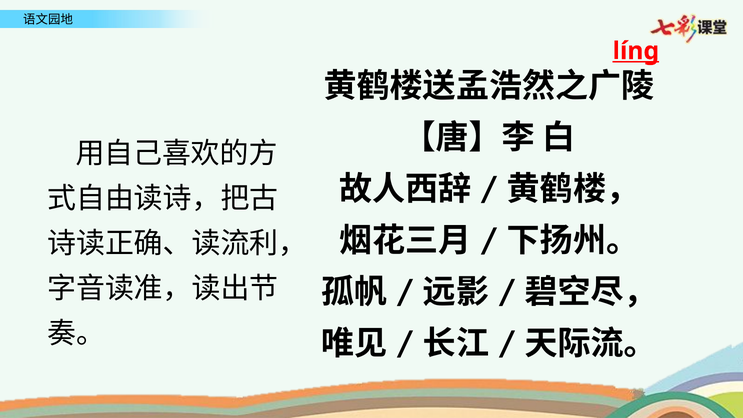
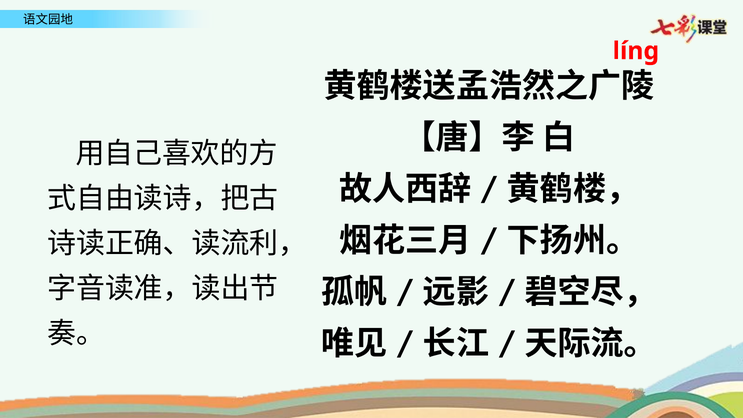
líng underline: present -> none
